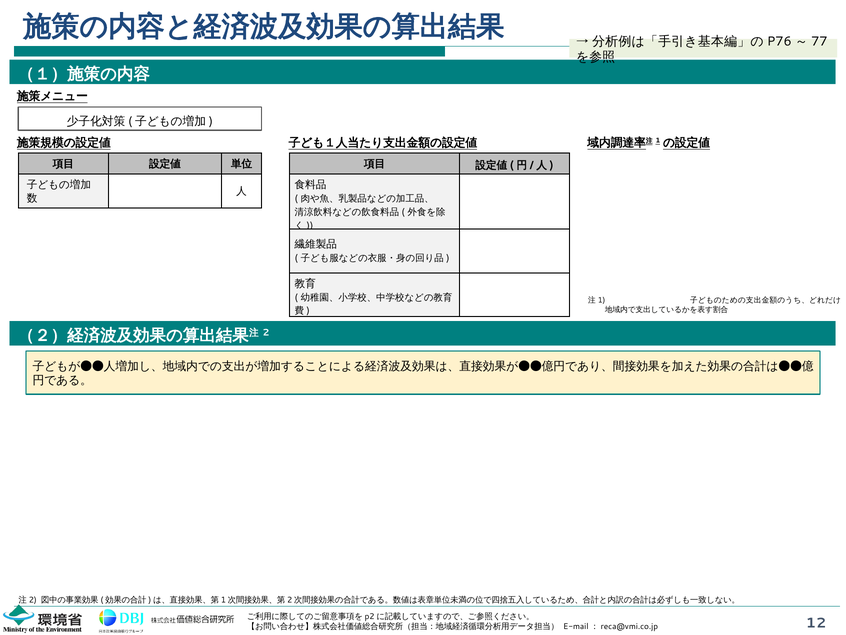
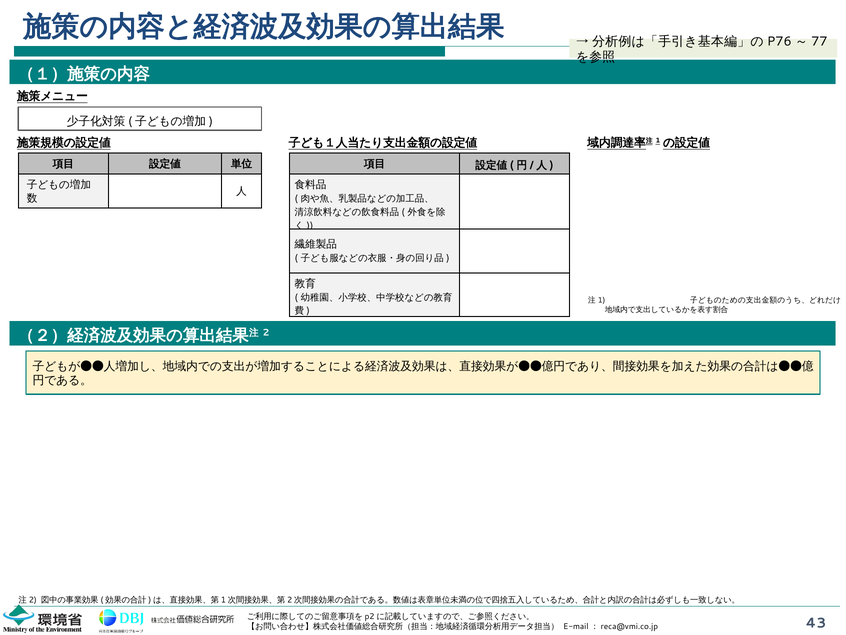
12: 12 -> 43
